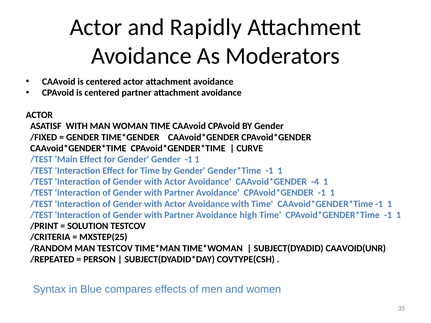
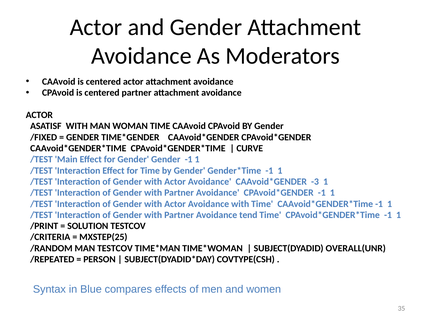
and Rapidly: Rapidly -> Gender
-4: -4 -> -3
high: high -> tend
CAAVOID(UNR: CAAVOID(UNR -> OVERALL(UNR
